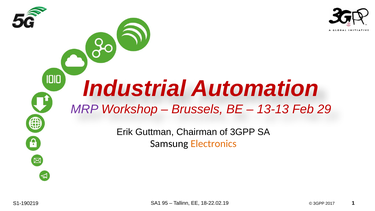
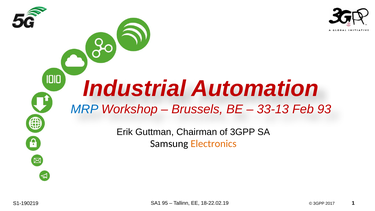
MRP colour: purple -> blue
13-13: 13-13 -> 33-13
29: 29 -> 93
